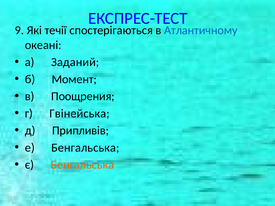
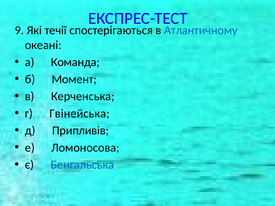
Заданий: Заданий -> Команда
Поощрения: Поощрения -> Керченська
е Бенгальська: Бенгальська -> Ломоносова
Бенгальська at (82, 165) colour: orange -> blue
